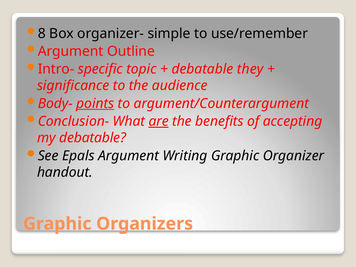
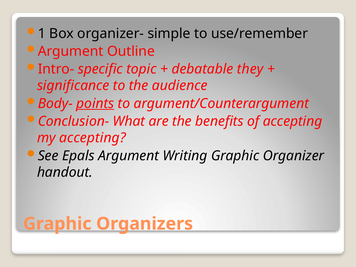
8: 8 -> 1
are underline: present -> none
my debatable: debatable -> accepting
